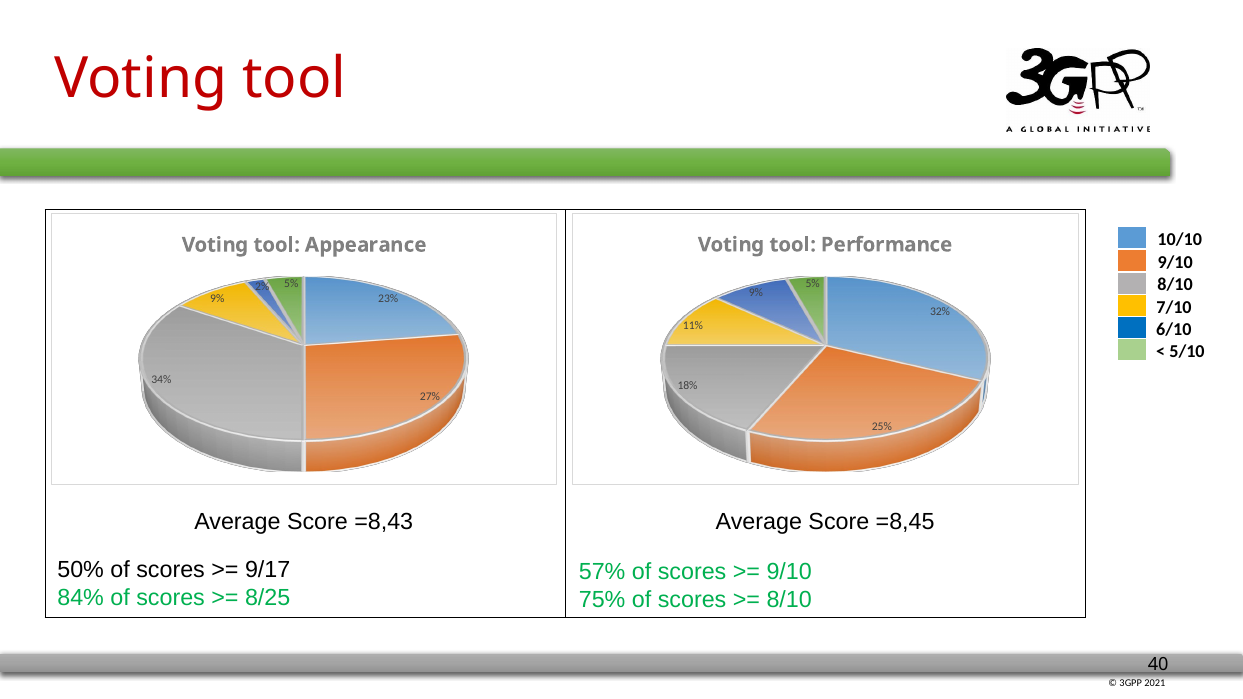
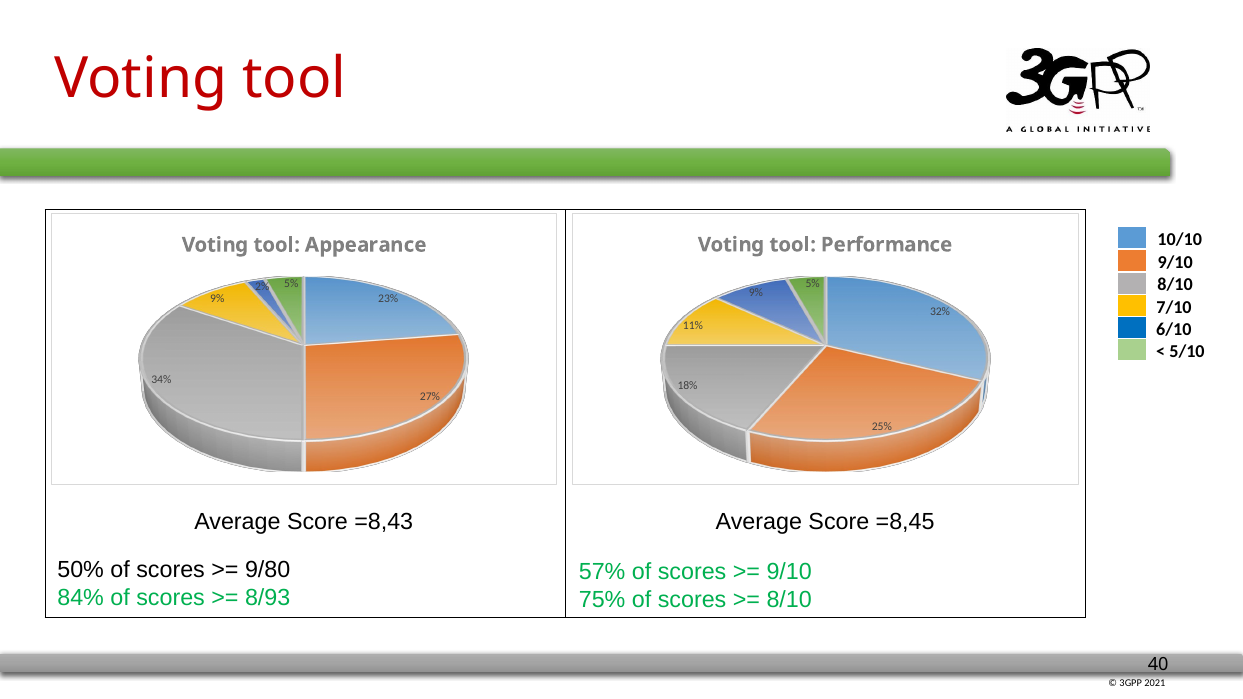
9/17: 9/17 -> 9/80
8/25: 8/25 -> 8/93
